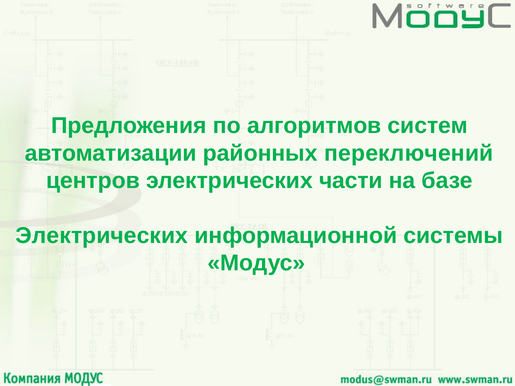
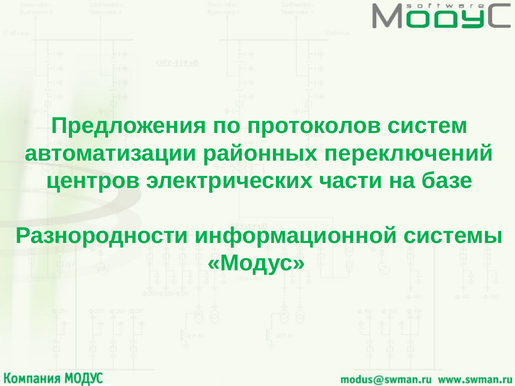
алгоритмов: алгоритмов -> протоколов
Электрических at (102, 236): Электрических -> Разнородности
